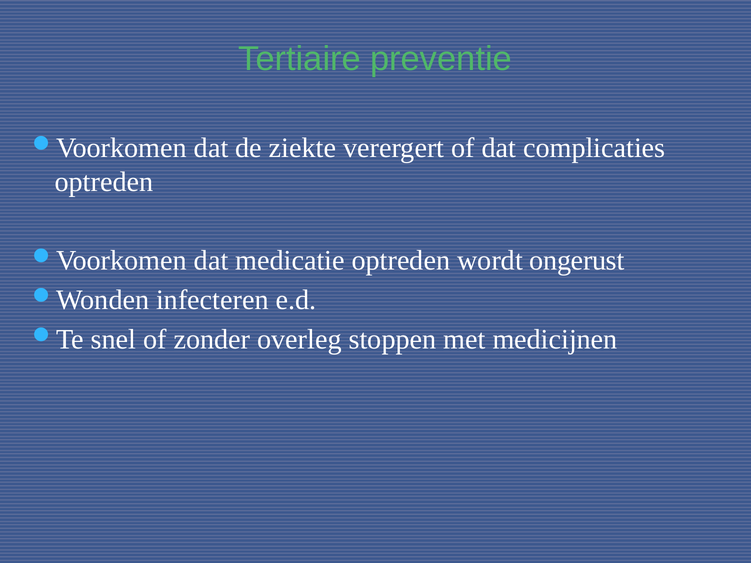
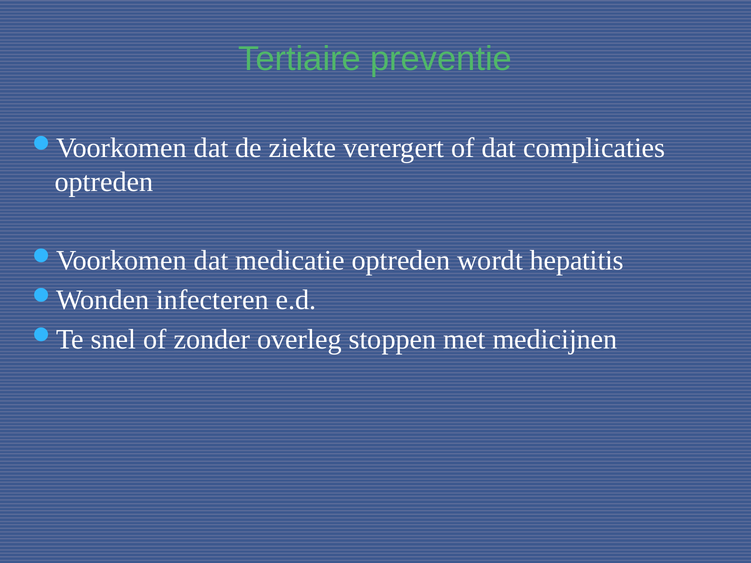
ongerust: ongerust -> hepatitis
